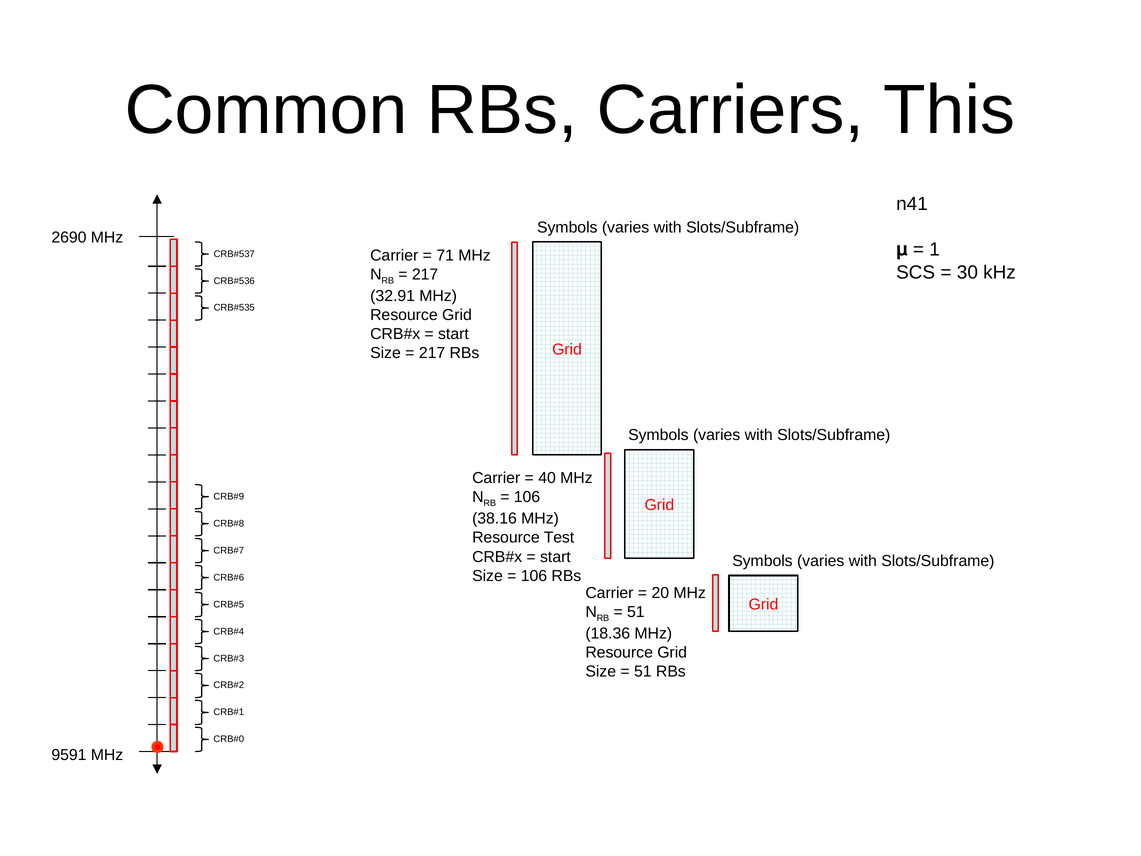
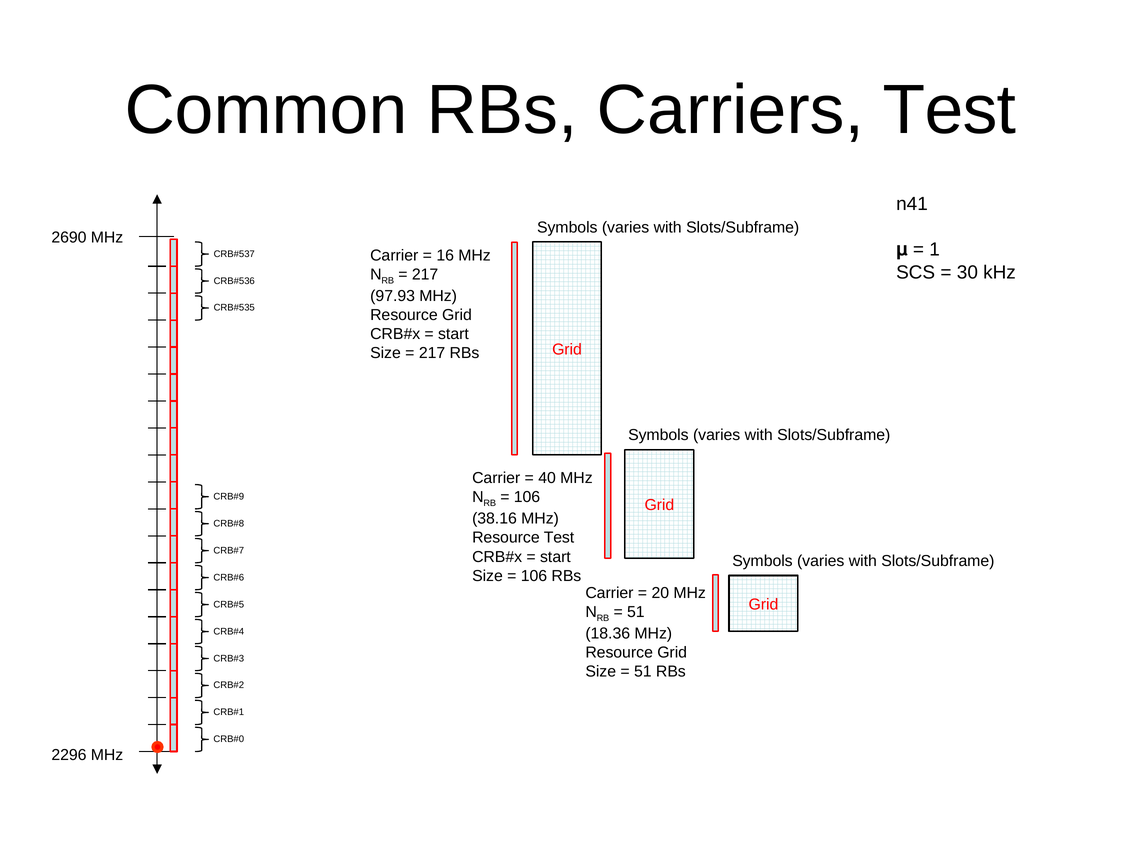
Carriers This: This -> Test
71: 71 -> 16
32.91: 32.91 -> 97.93
9591: 9591 -> 2296
